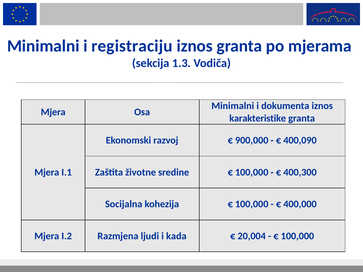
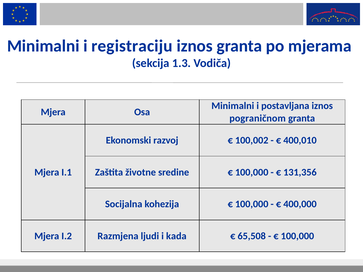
dokumenta: dokumenta -> postavljana
karakteristike: karakteristike -> pograničnom
900,000: 900,000 -> 100,002
400,090: 400,090 -> 400,010
400,300: 400,300 -> 131,356
20,004: 20,004 -> 65,508
